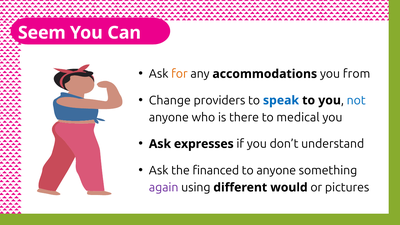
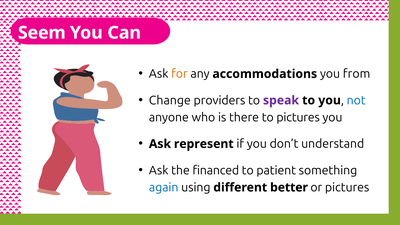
speak colour: blue -> purple
to medical: medical -> pictures
expresses: expresses -> represent
to anyone: anyone -> patient
again colour: purple -> blue
would: would -> better
